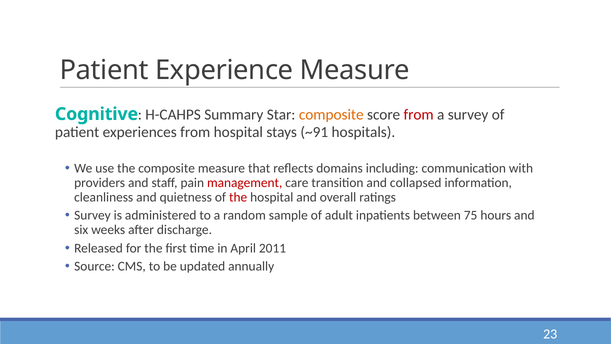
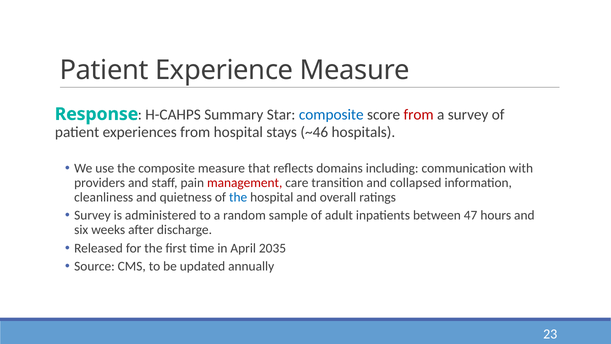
Cognitive: Cognitive -> Response
composite at (331, 115) colour: orange -> blue
~91: ~91 -> ~46
the at (238, 197) colour: red -> blue
75: 75 -> 47
2011: 2011 -> 2035
